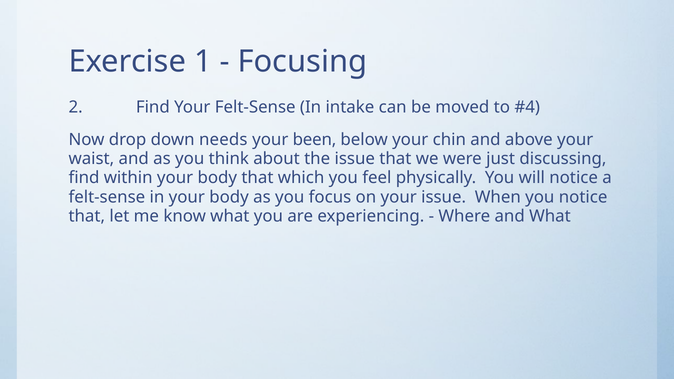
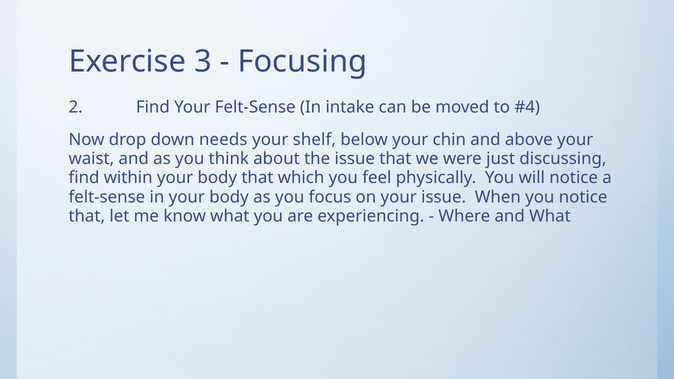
1: 1 -> 3
been: been -> shelf
